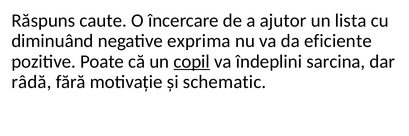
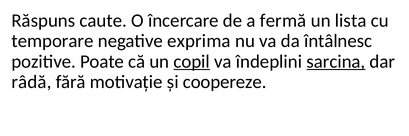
ajutor: ajutor -> fermă
diminuând: diminuând -> temporare
eficiente: eficiente -> întâlnesc
sarcina underline: none -> present
schematic: schematic -> coopereze
